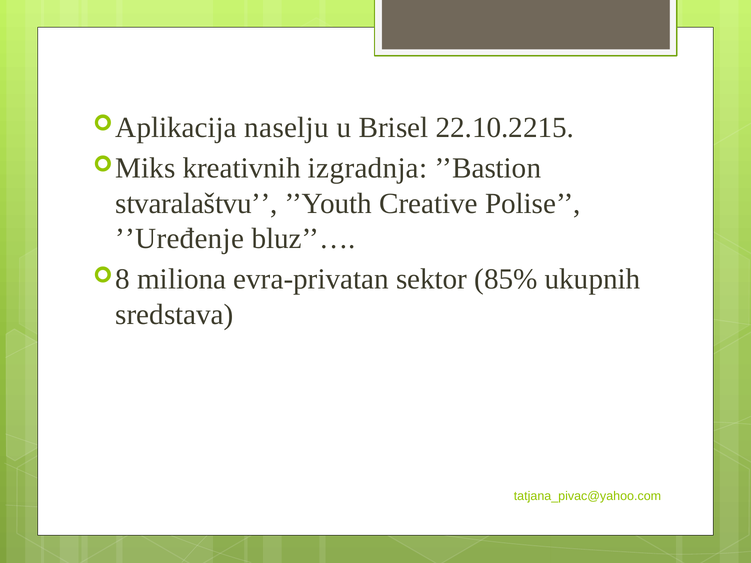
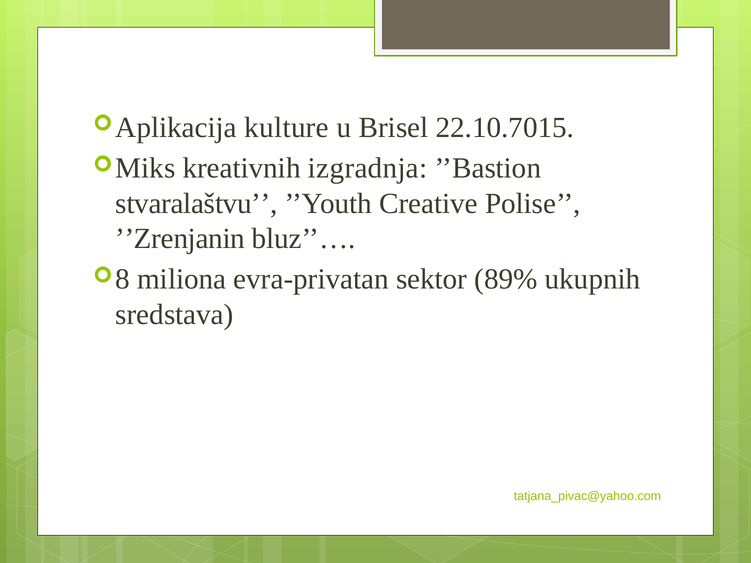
naselju: naselju -> kulture
22.10.2215: 22.10.2215 -> 22.10.7015
’’Uređenje: ’’Uređenje -> ’’Zrenjanin
85%: 85% -> 89%
